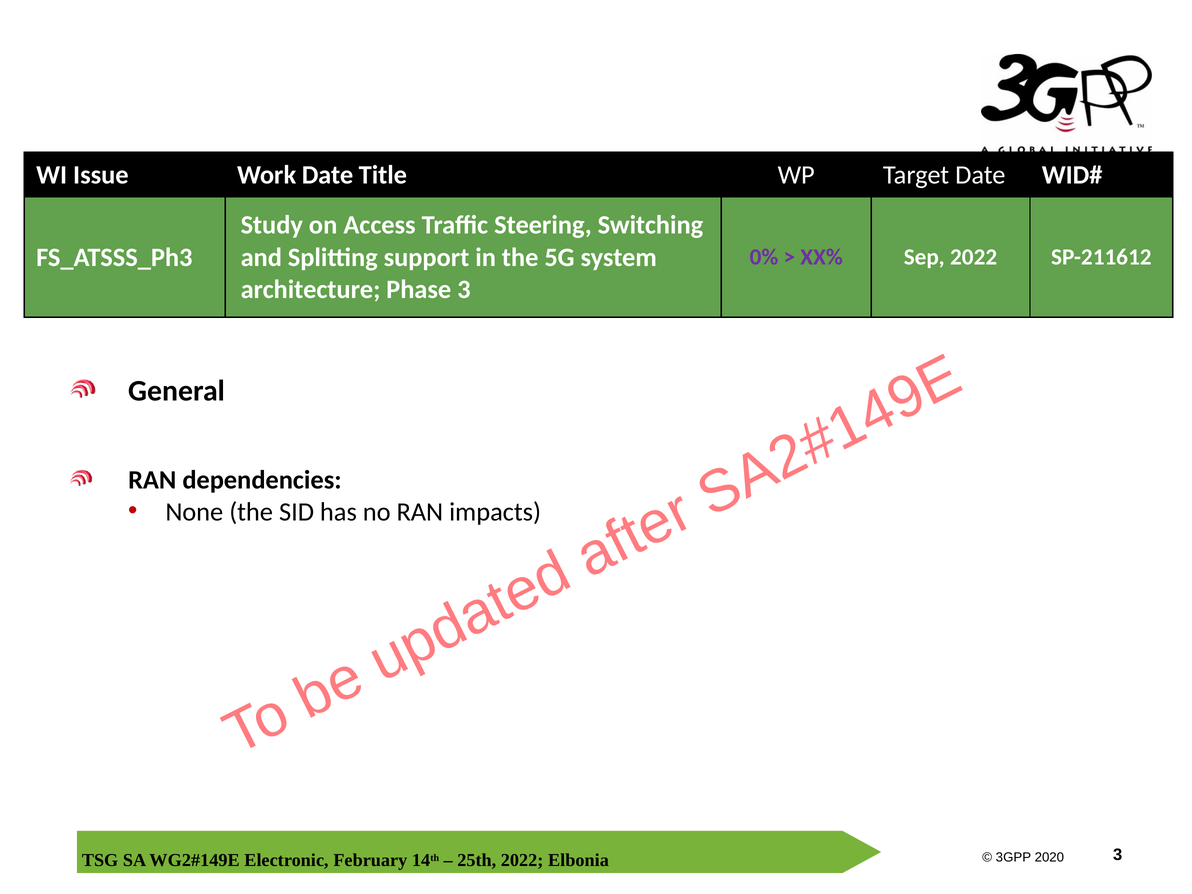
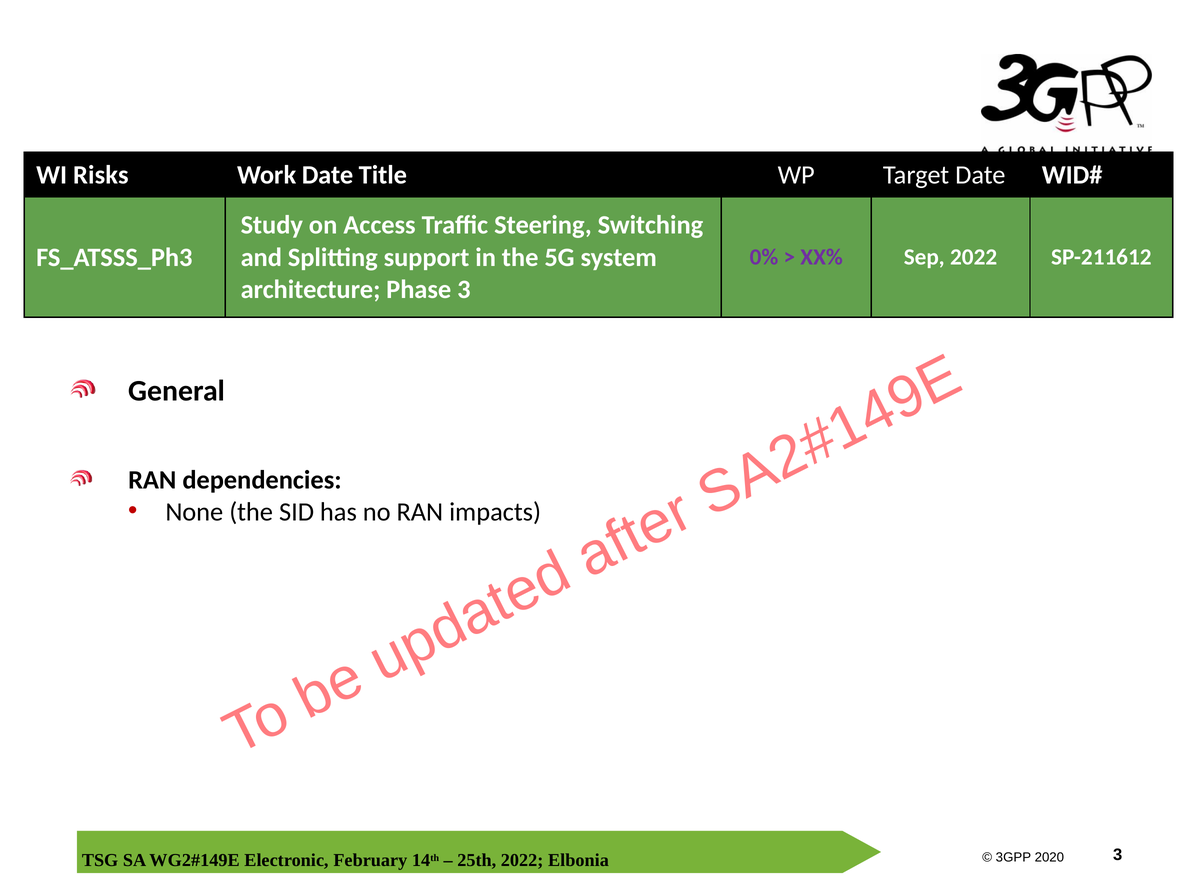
Issue: Issue -> Risks
